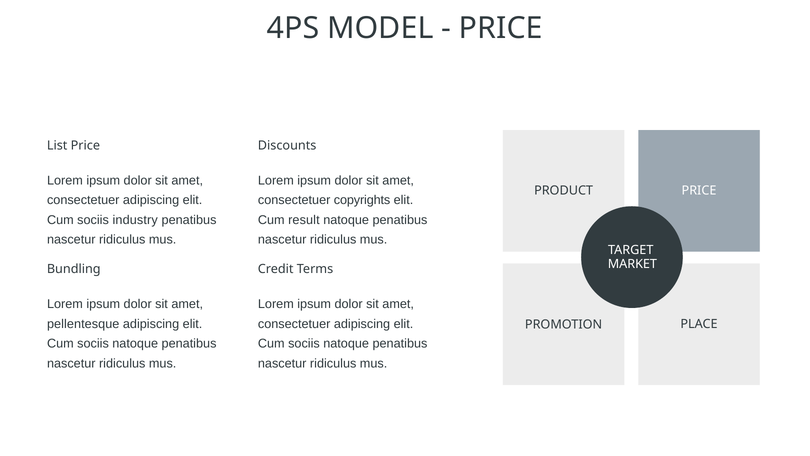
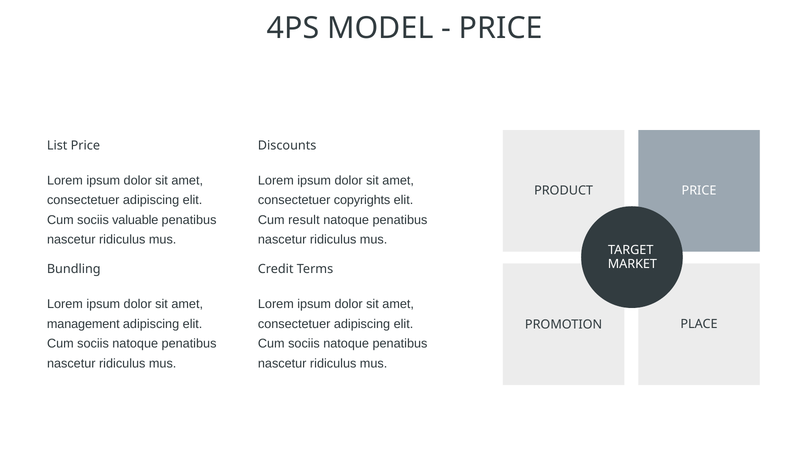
industry: industry -> valuable
pellentesque: pellentesque -> management
